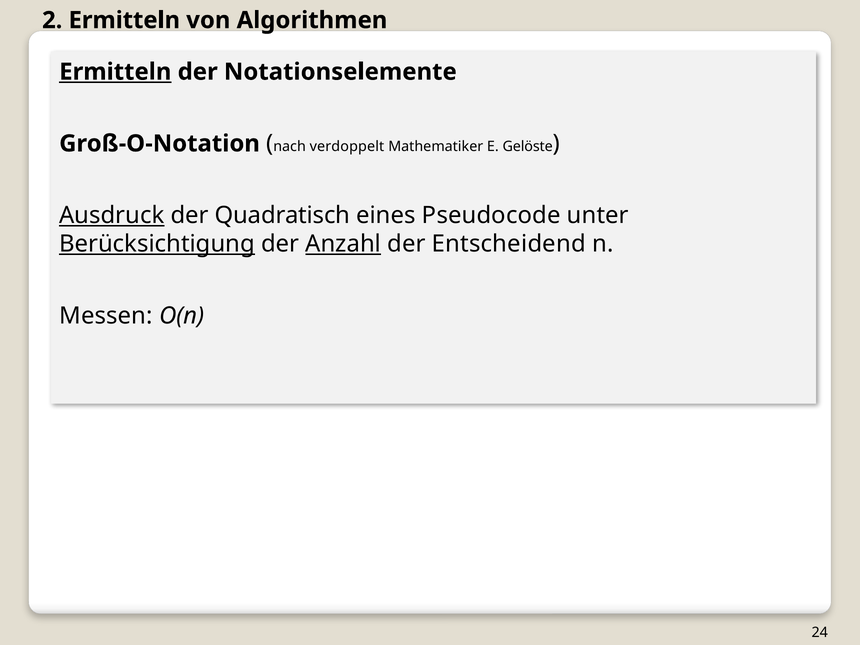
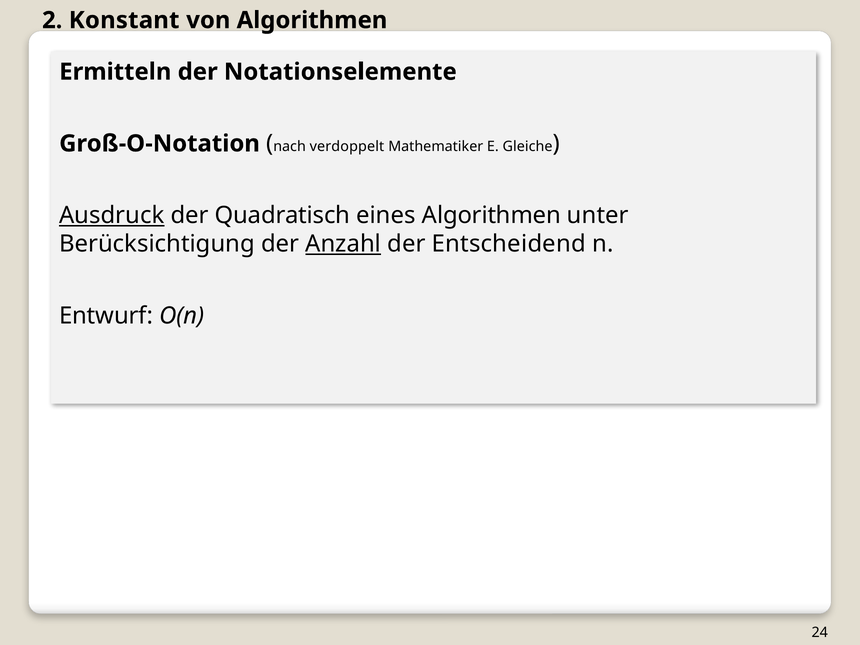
2 Ermitteln: Ermitteln -> Konstant
Ermitteln at (115, 72) underline: present -> none
Gelöste: Gelöste -> Gleiche
eines Pseudocode: Pseudocode -> Algorithmen
Berücksichtigung underline: present -> none
Messen: Messen -> Entwurf
